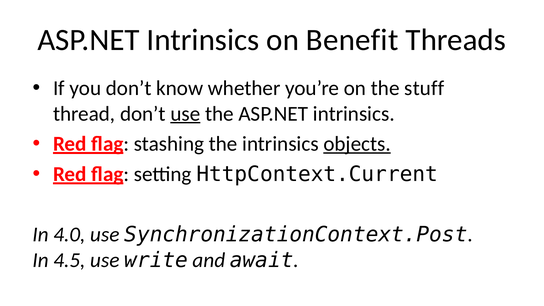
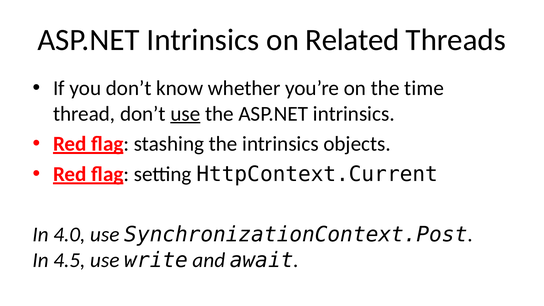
Benefit: Benefit -> Related
stuff: stuff -> time
objects underline: present -> none
